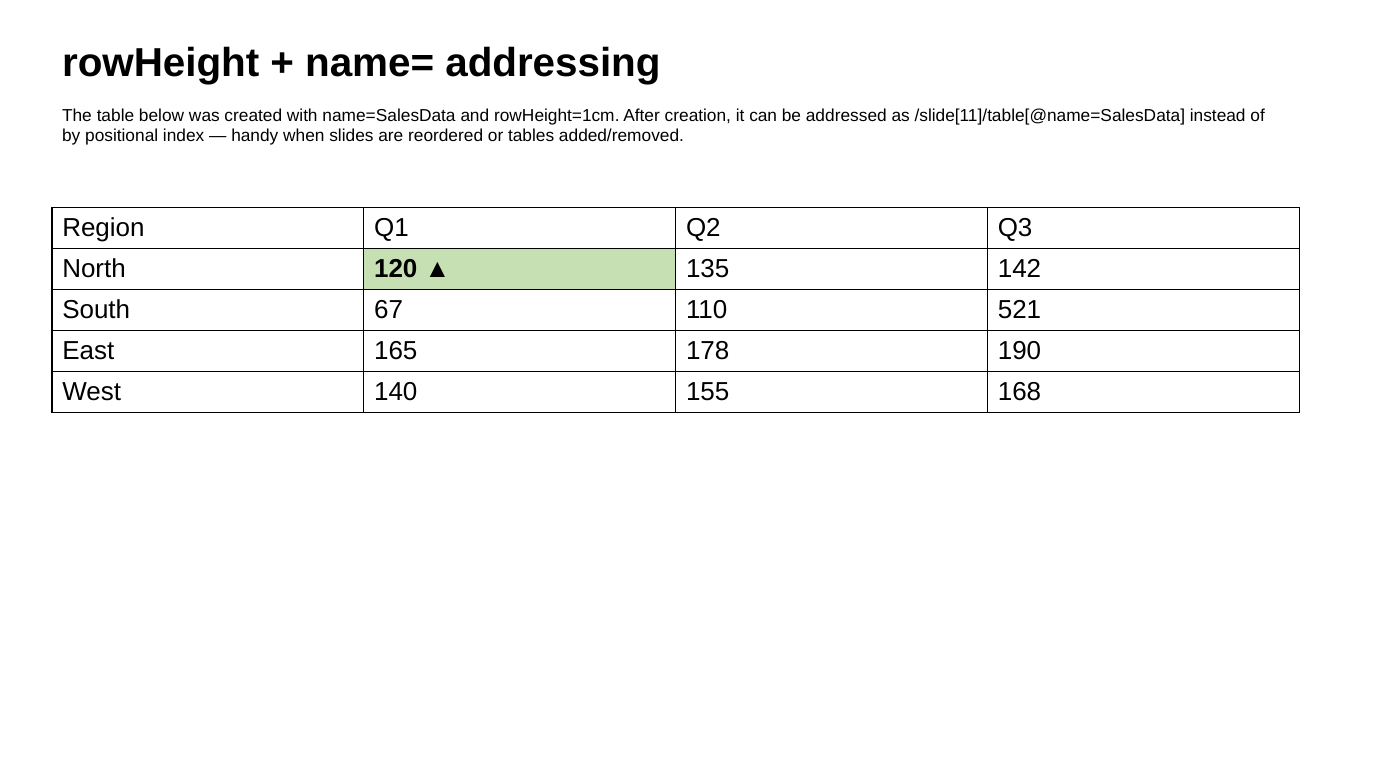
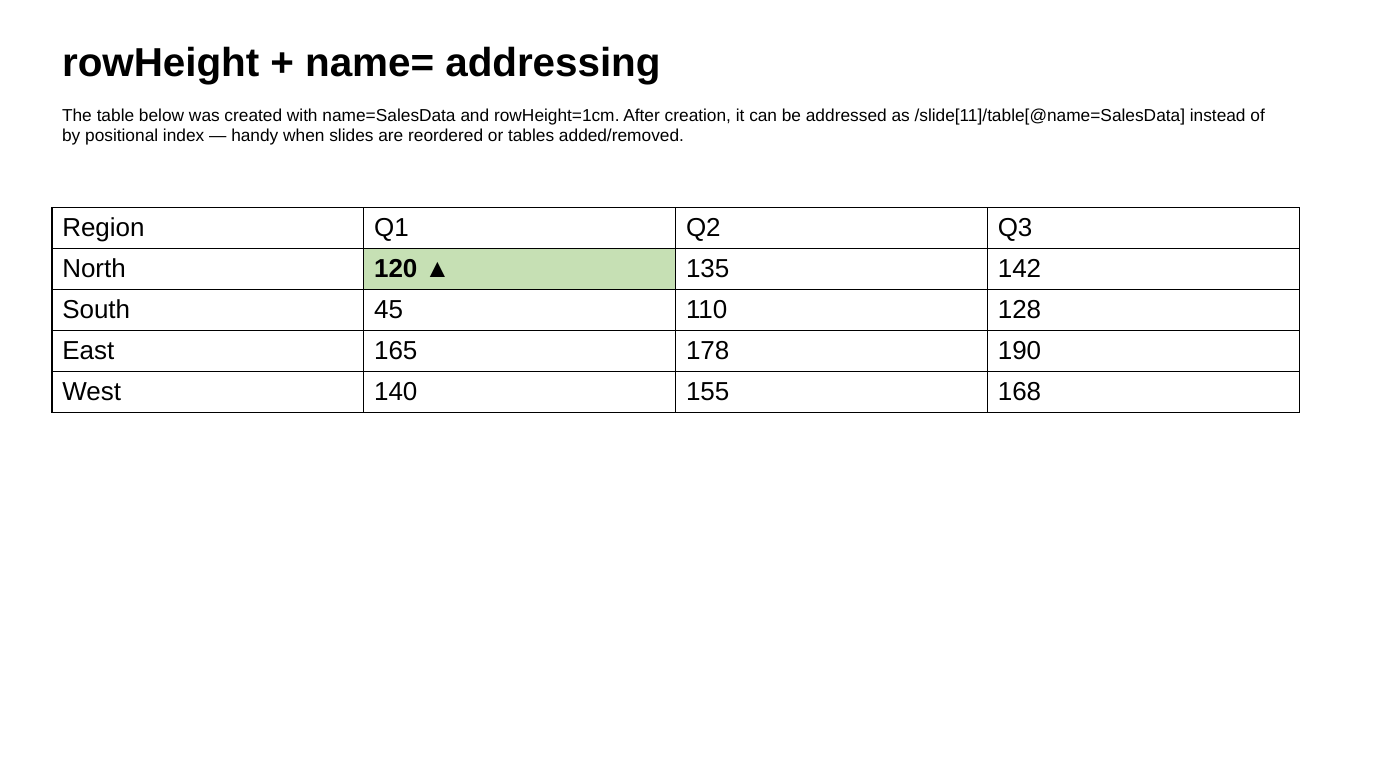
67: 67 -> 45
521: 521 -> 128
